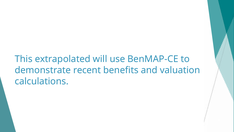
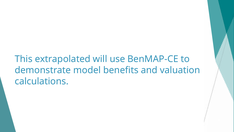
recent: recent -> model
